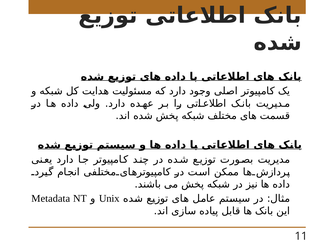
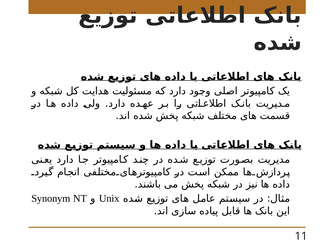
Metadata: Metadata -> Synonym
